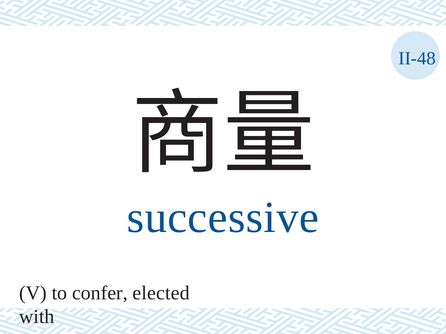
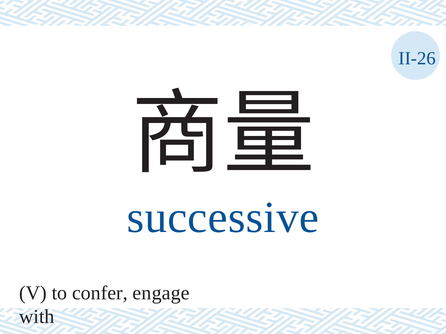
II-48: II-48 -> II-26
elected: elected -> engage
